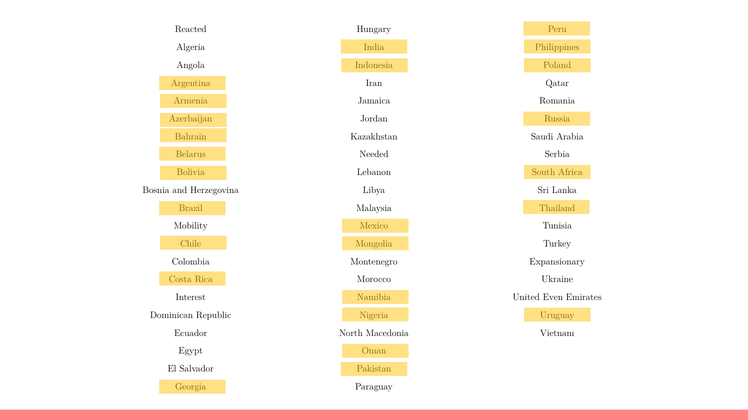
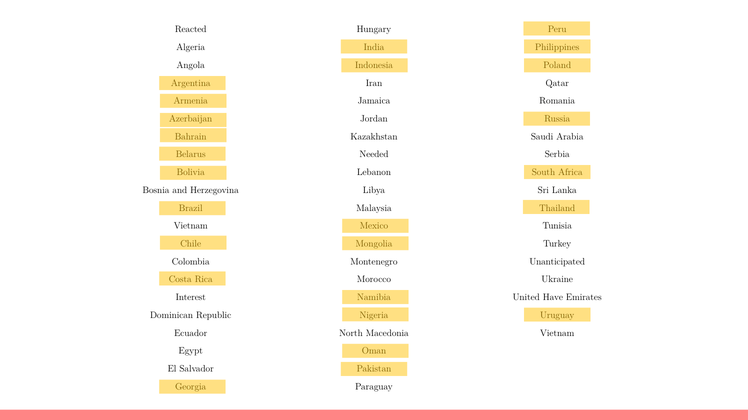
Mobility at (191, 226): Mobility -> Vietnam
Expansionary: Expansionary -> Unanticipated
Even: Even -> Have
